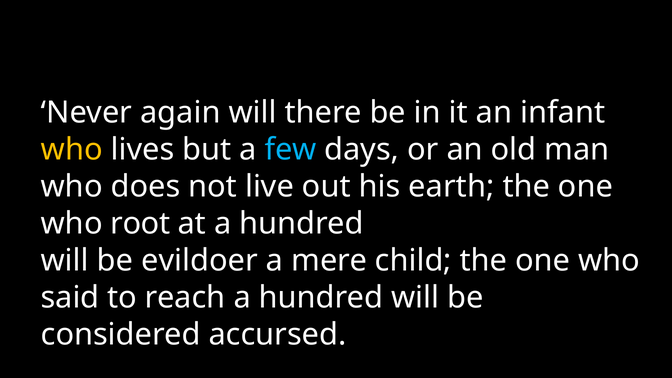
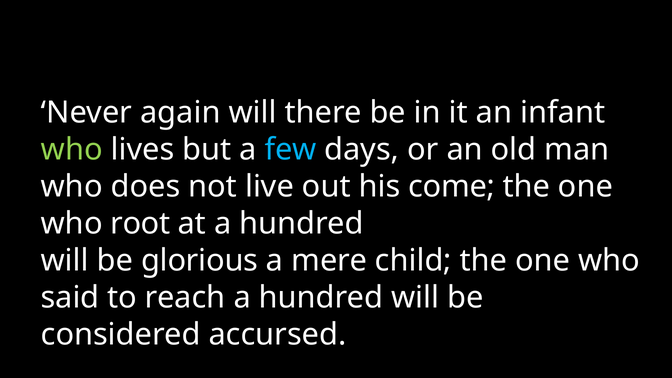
who at (72, 150) colour: yellow -> light green
earth: earth -> come
evildoer: evildoer -> glorious
